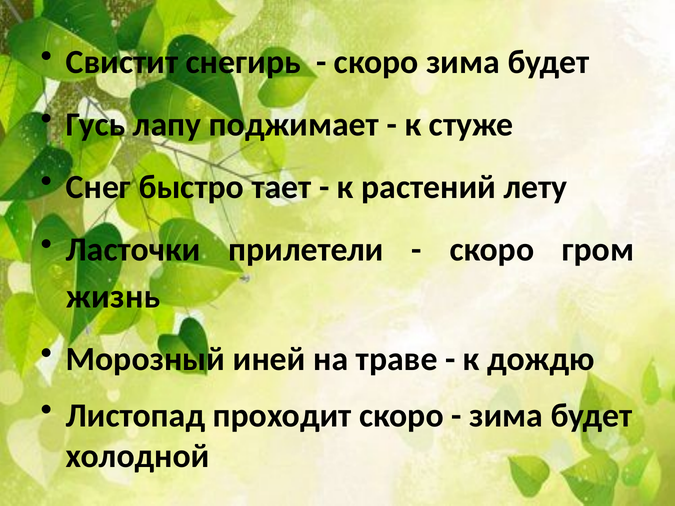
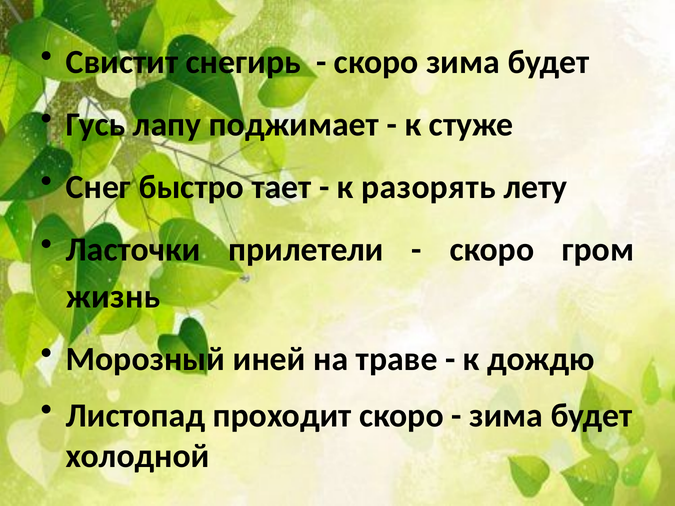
растений: растений -> разорять
